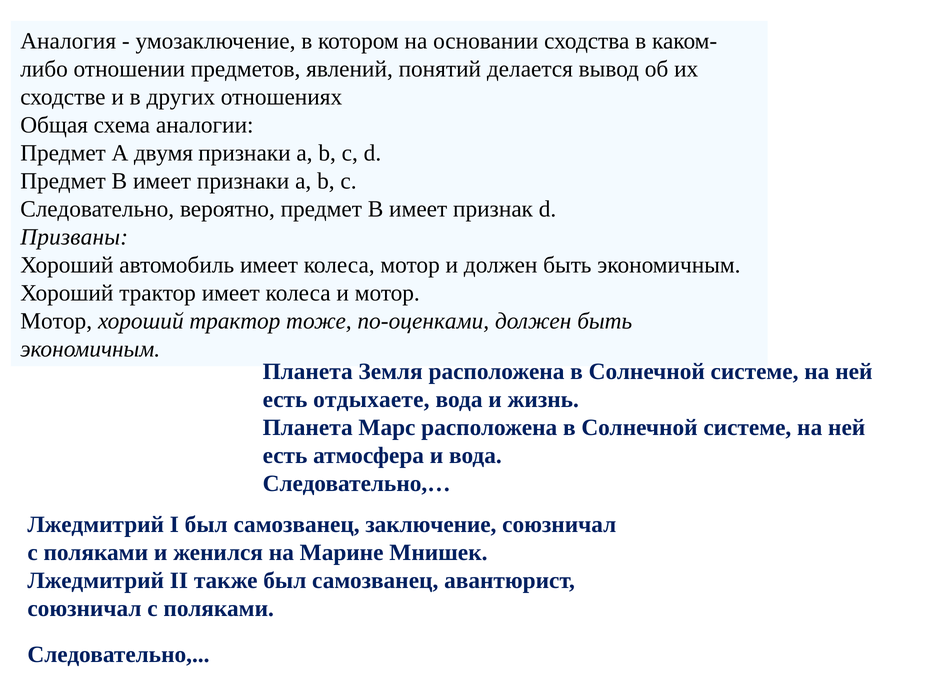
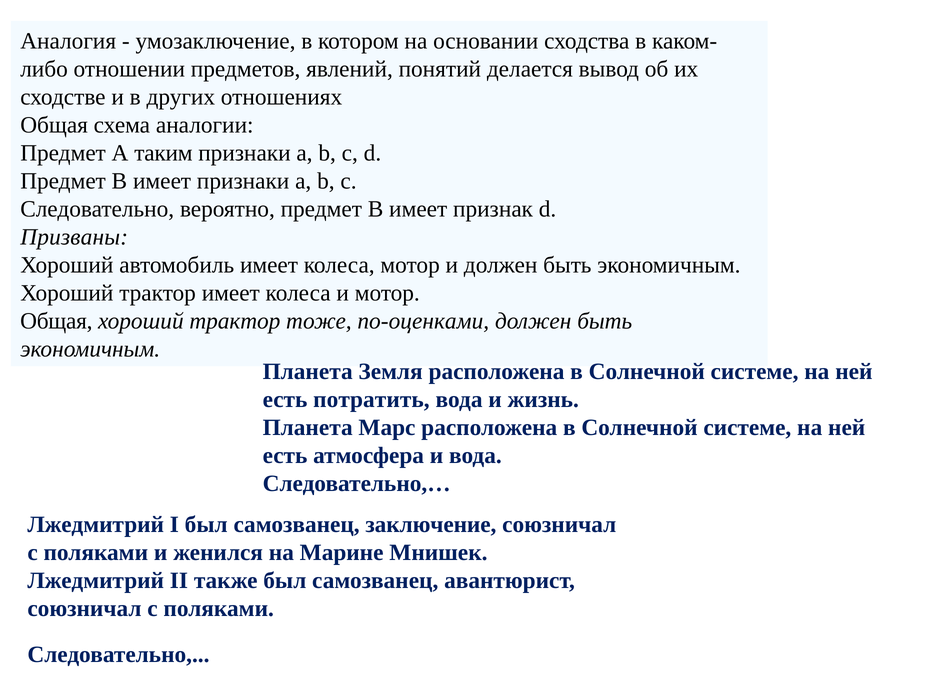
двумя: двумя -> таким
Мотор at (56, 321): Мотор -> Общая
отдыхаете: отдыхаете -> потратить
